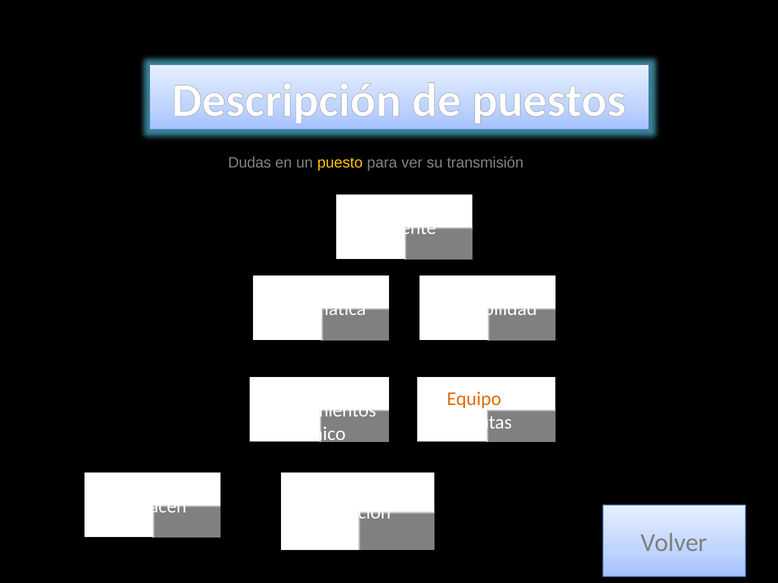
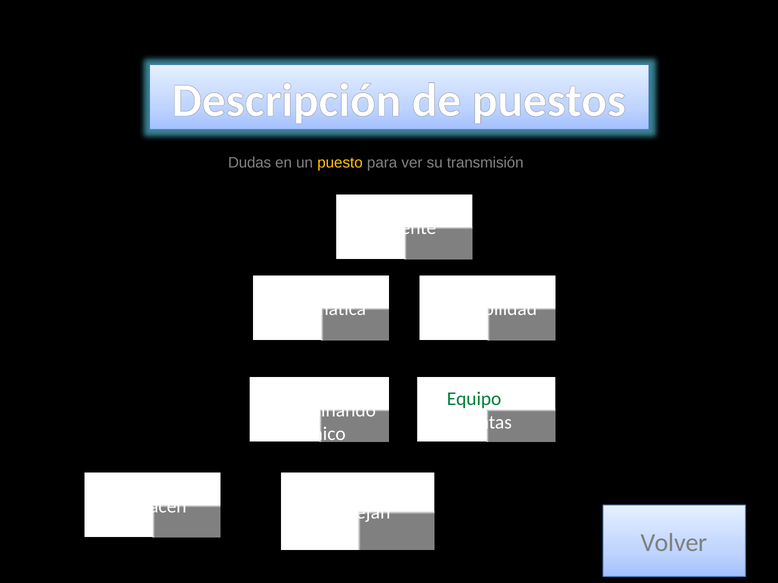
Equipo colour: orange -> green
conocimientos: conocimientos -> determinando
Solución: Solución -> Reflejan
